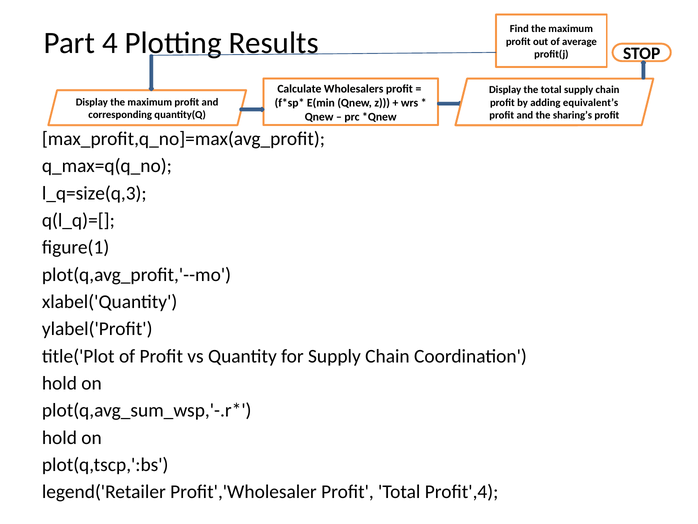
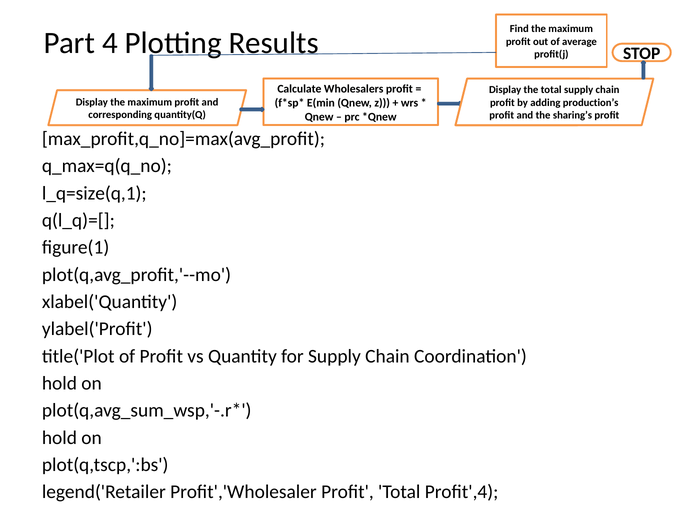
equivalent’s: equivalent’s -> production’s
l_q=size(q,3: l_q=size(q,3 -> l_q=size(q,1
